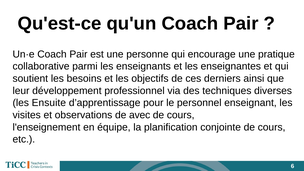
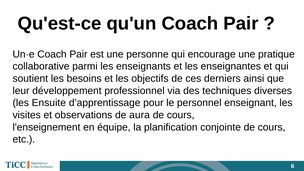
avec: avec -> aura
